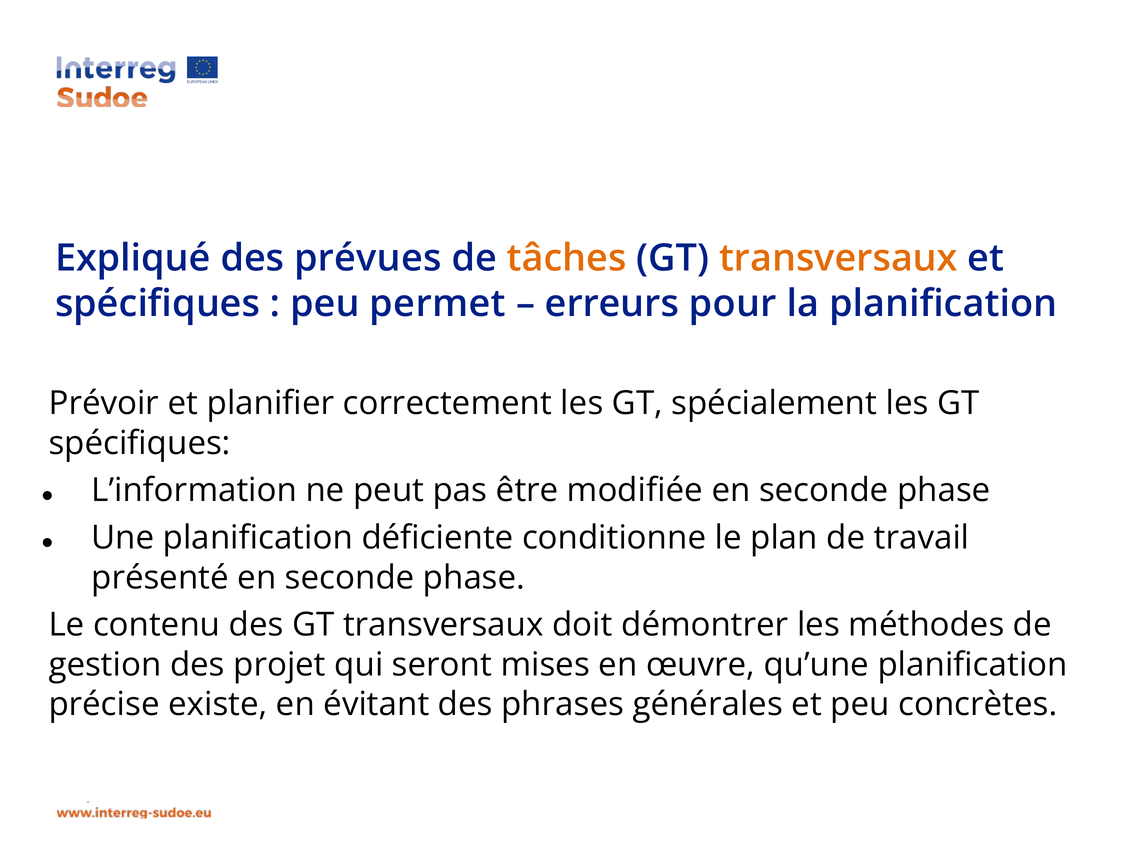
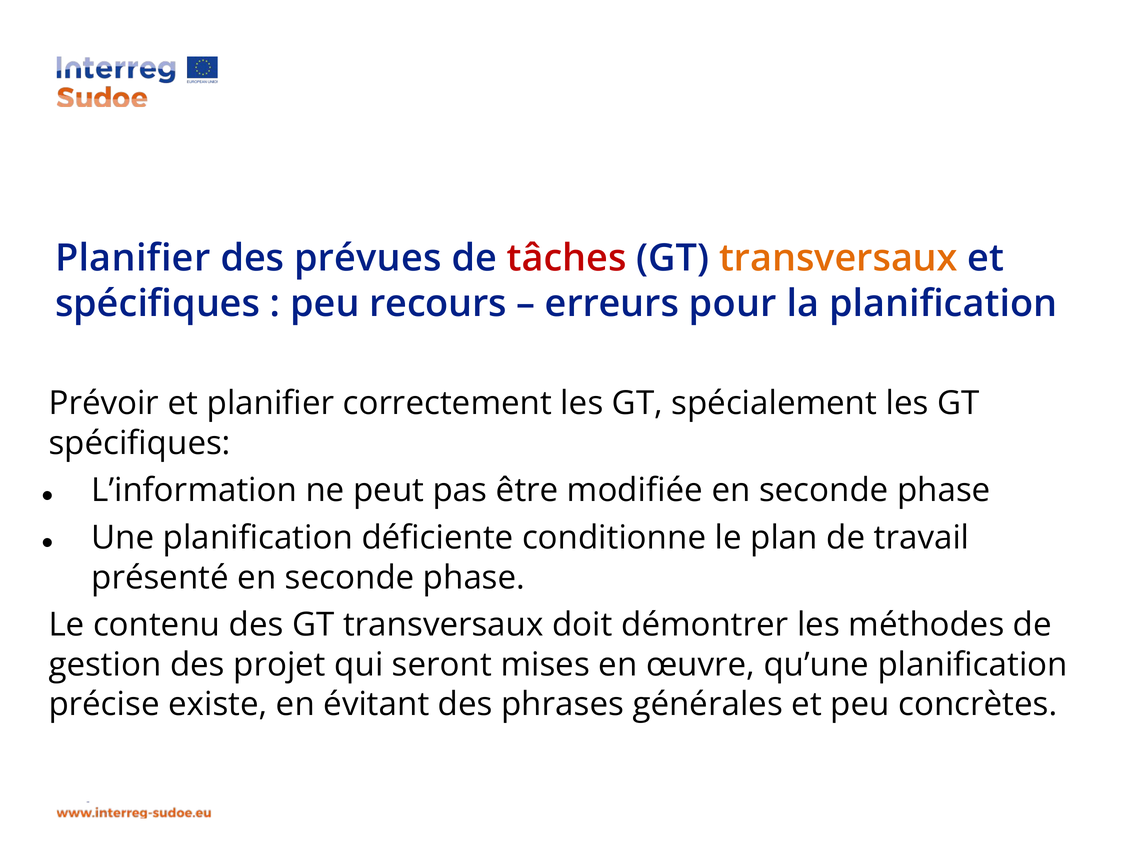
Expliqué at (133, 258): Expliqué -> Planifier
tâches colour: orange -> red
permet: permet -> recours
